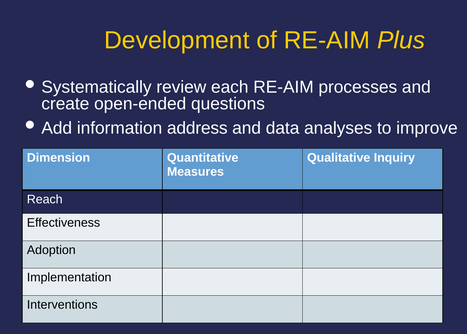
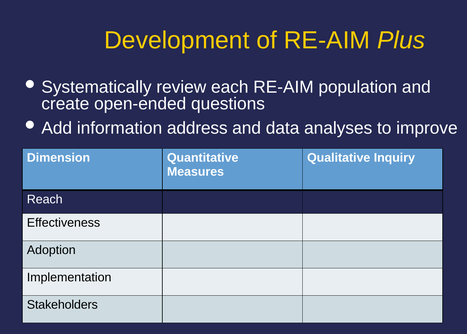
processes: processes -> population
Interventions: Interventions -> Stakeholders
